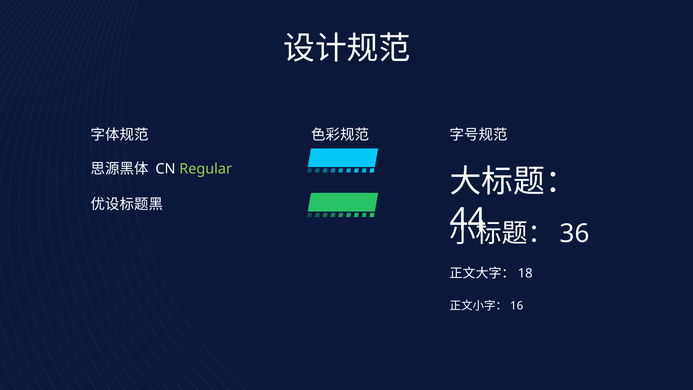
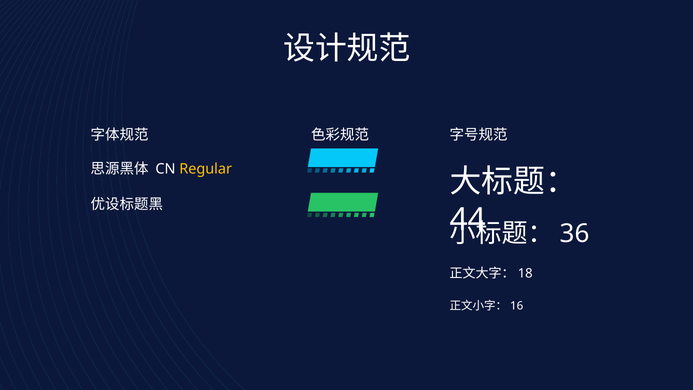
Regular colour: light green -> yellow
